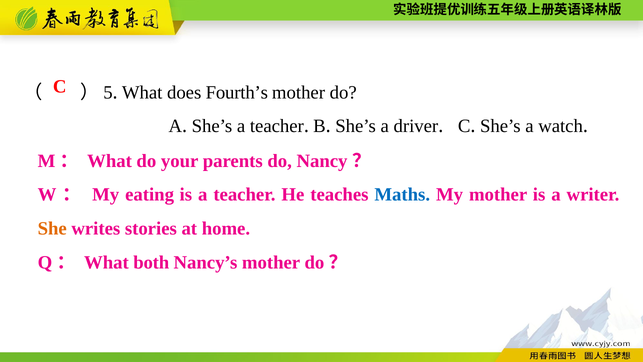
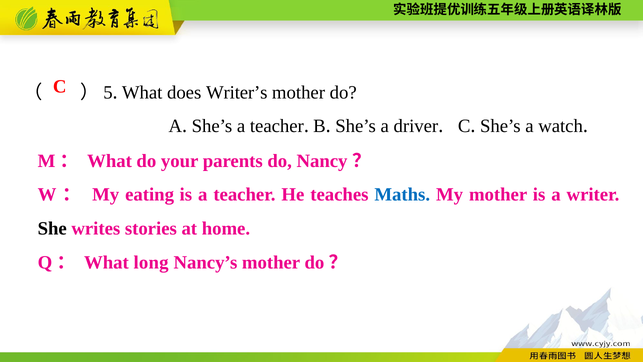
Fourth’s: Fourth’s -> Writer’s
She colour: orange -> black
both: both -> long
